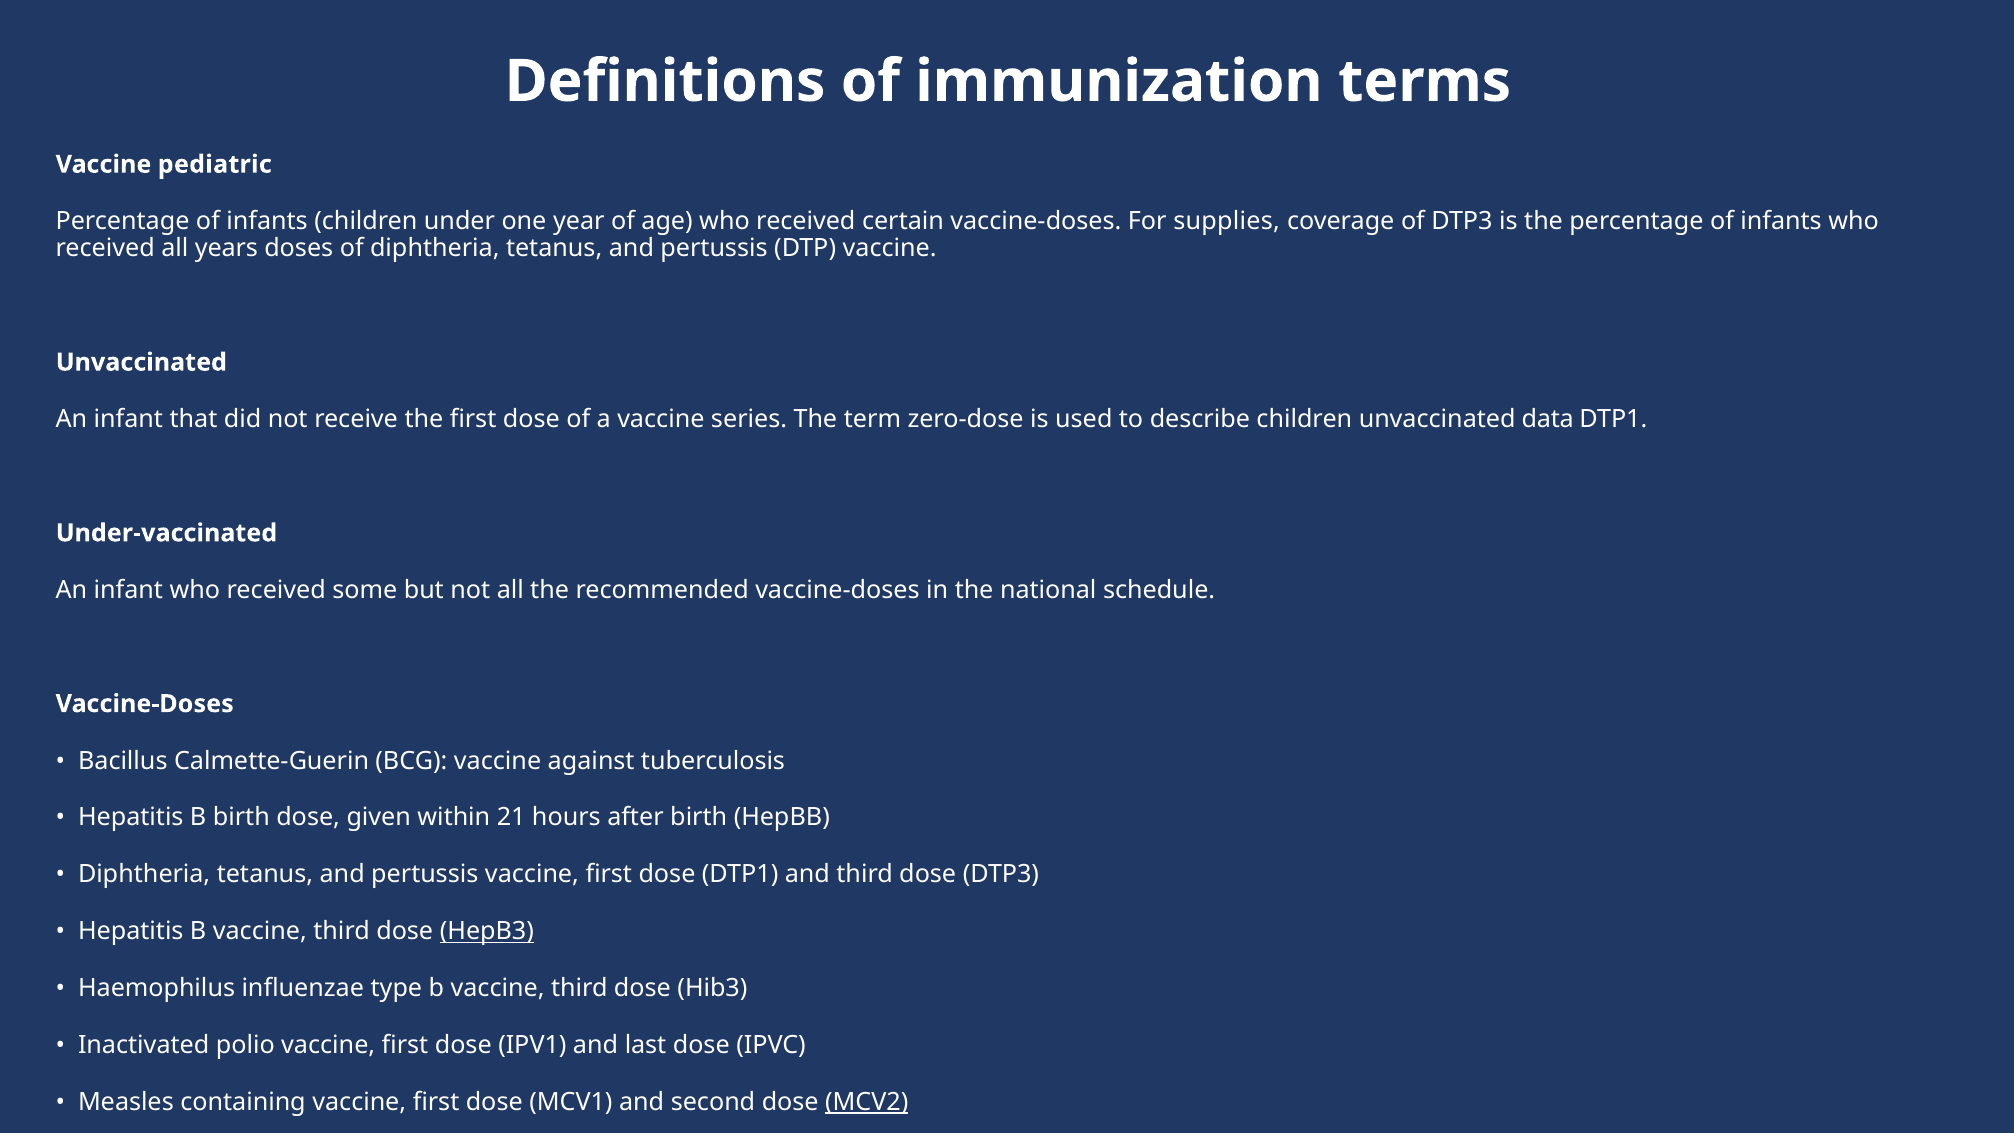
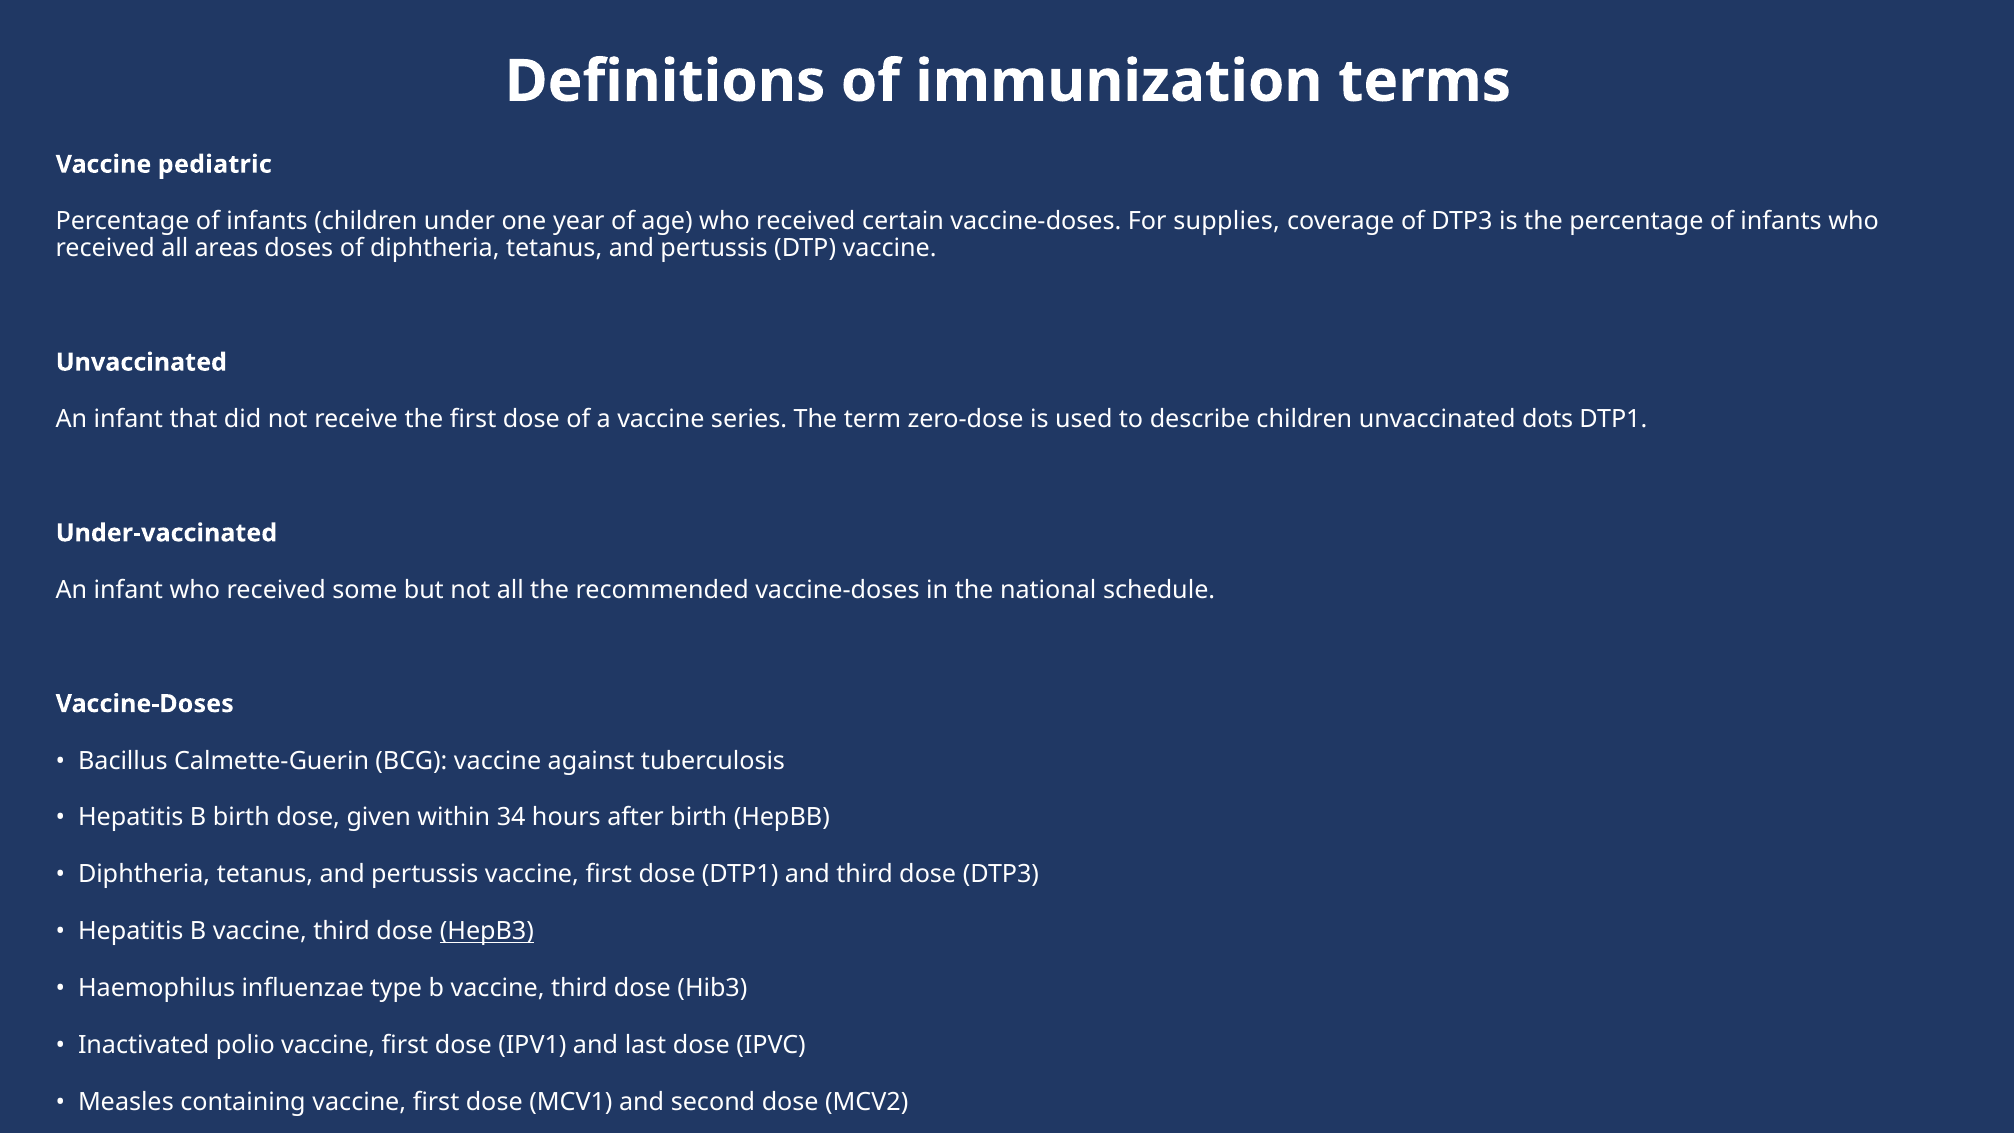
years: years -> areas
data: data -> dots
21: 21 -> 34
MCV2 underline: present -> none
